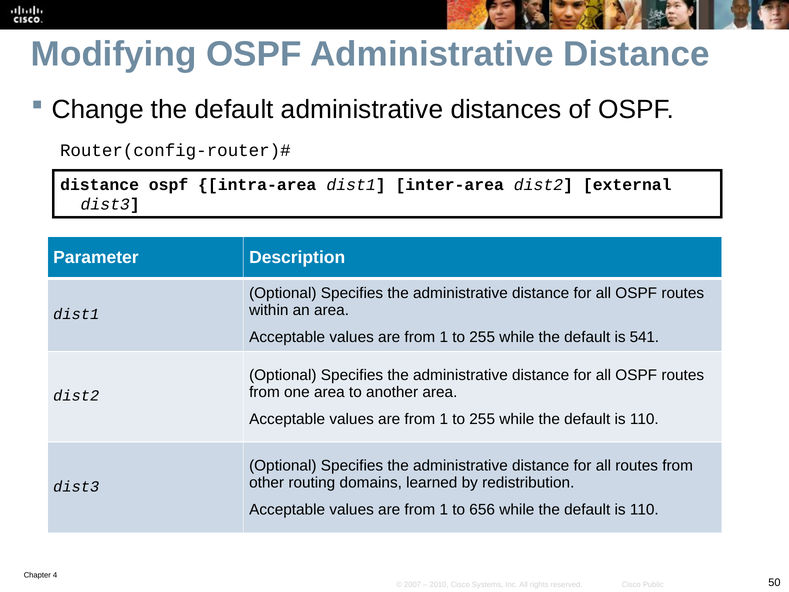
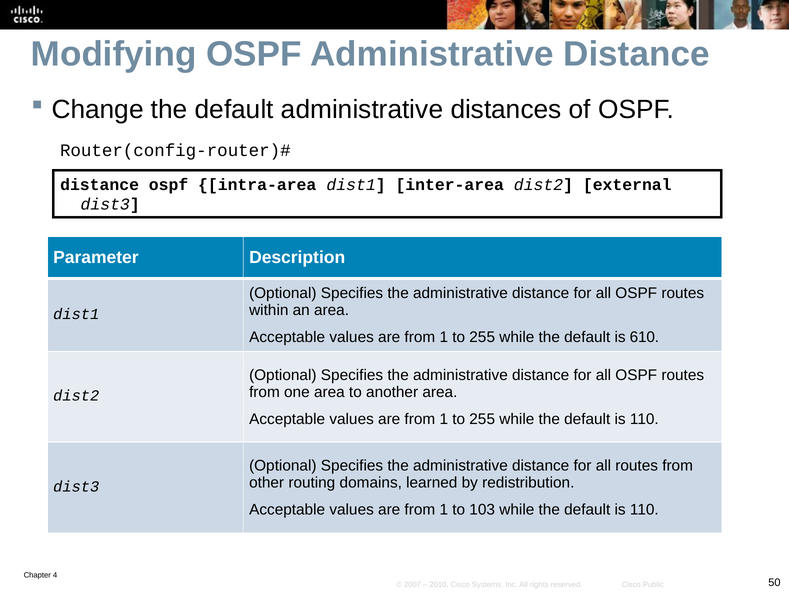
541: 541 -> 610
656: 656 -> 103
